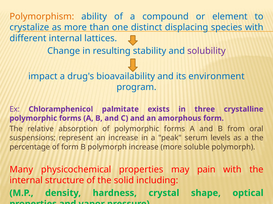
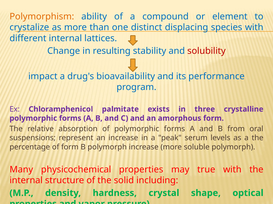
solubility colour: purple -> red
environment: environment -> performance
pain: pain -> true
